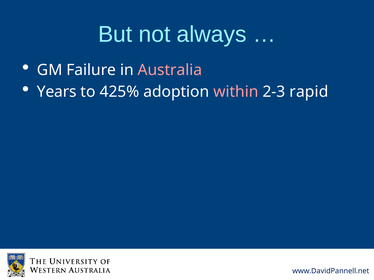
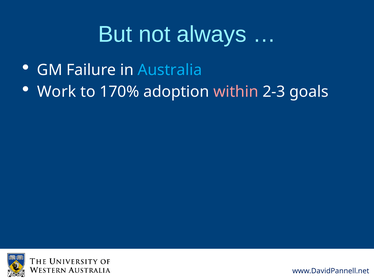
Australia colour: pink -> light blue
Years: Years -> Work
425%: 425% -> 170%
rapid: rapid -> goals
